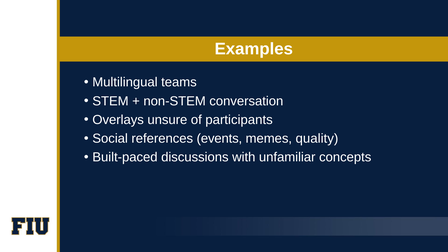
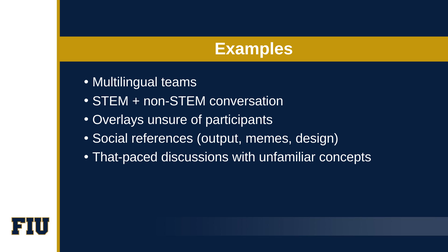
events: events -> output
quality: quality -> design
Built-paced: Built-paced -> That-paced
